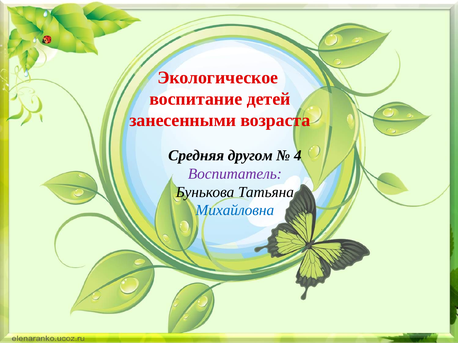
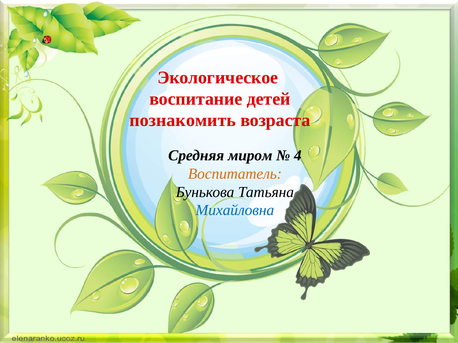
занесенными: занесенными -> познакомить
другом: другом -> миром
Воспитатель colour: purple -> orange
